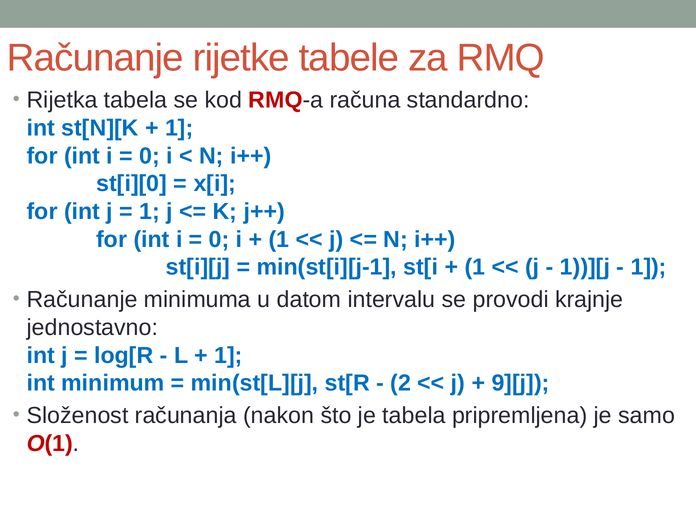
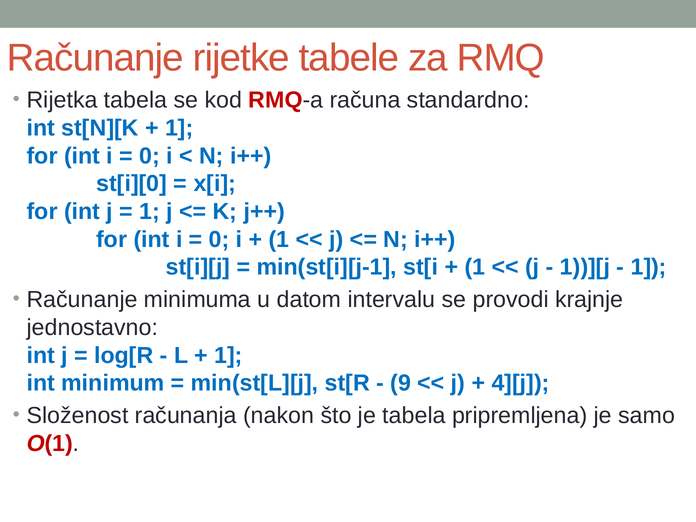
2: 2 -> 9
9][j: 9][j -> 4][j
